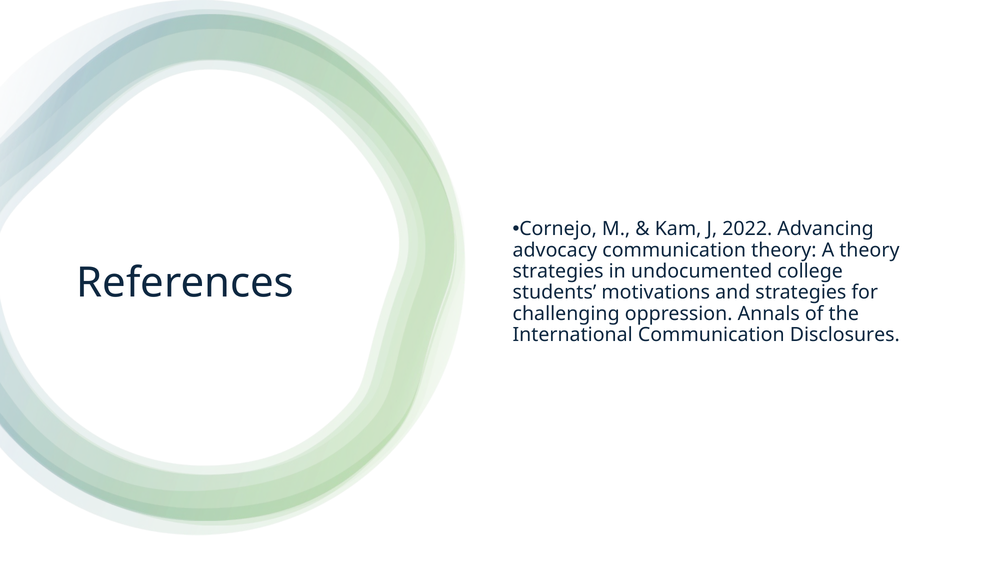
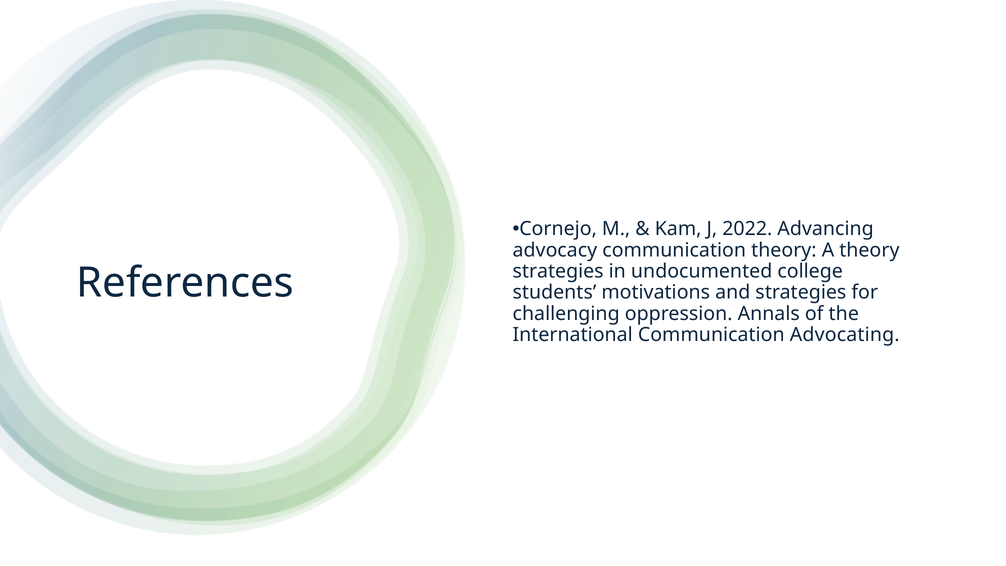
Disclosures: Disclosures -> Advocating
